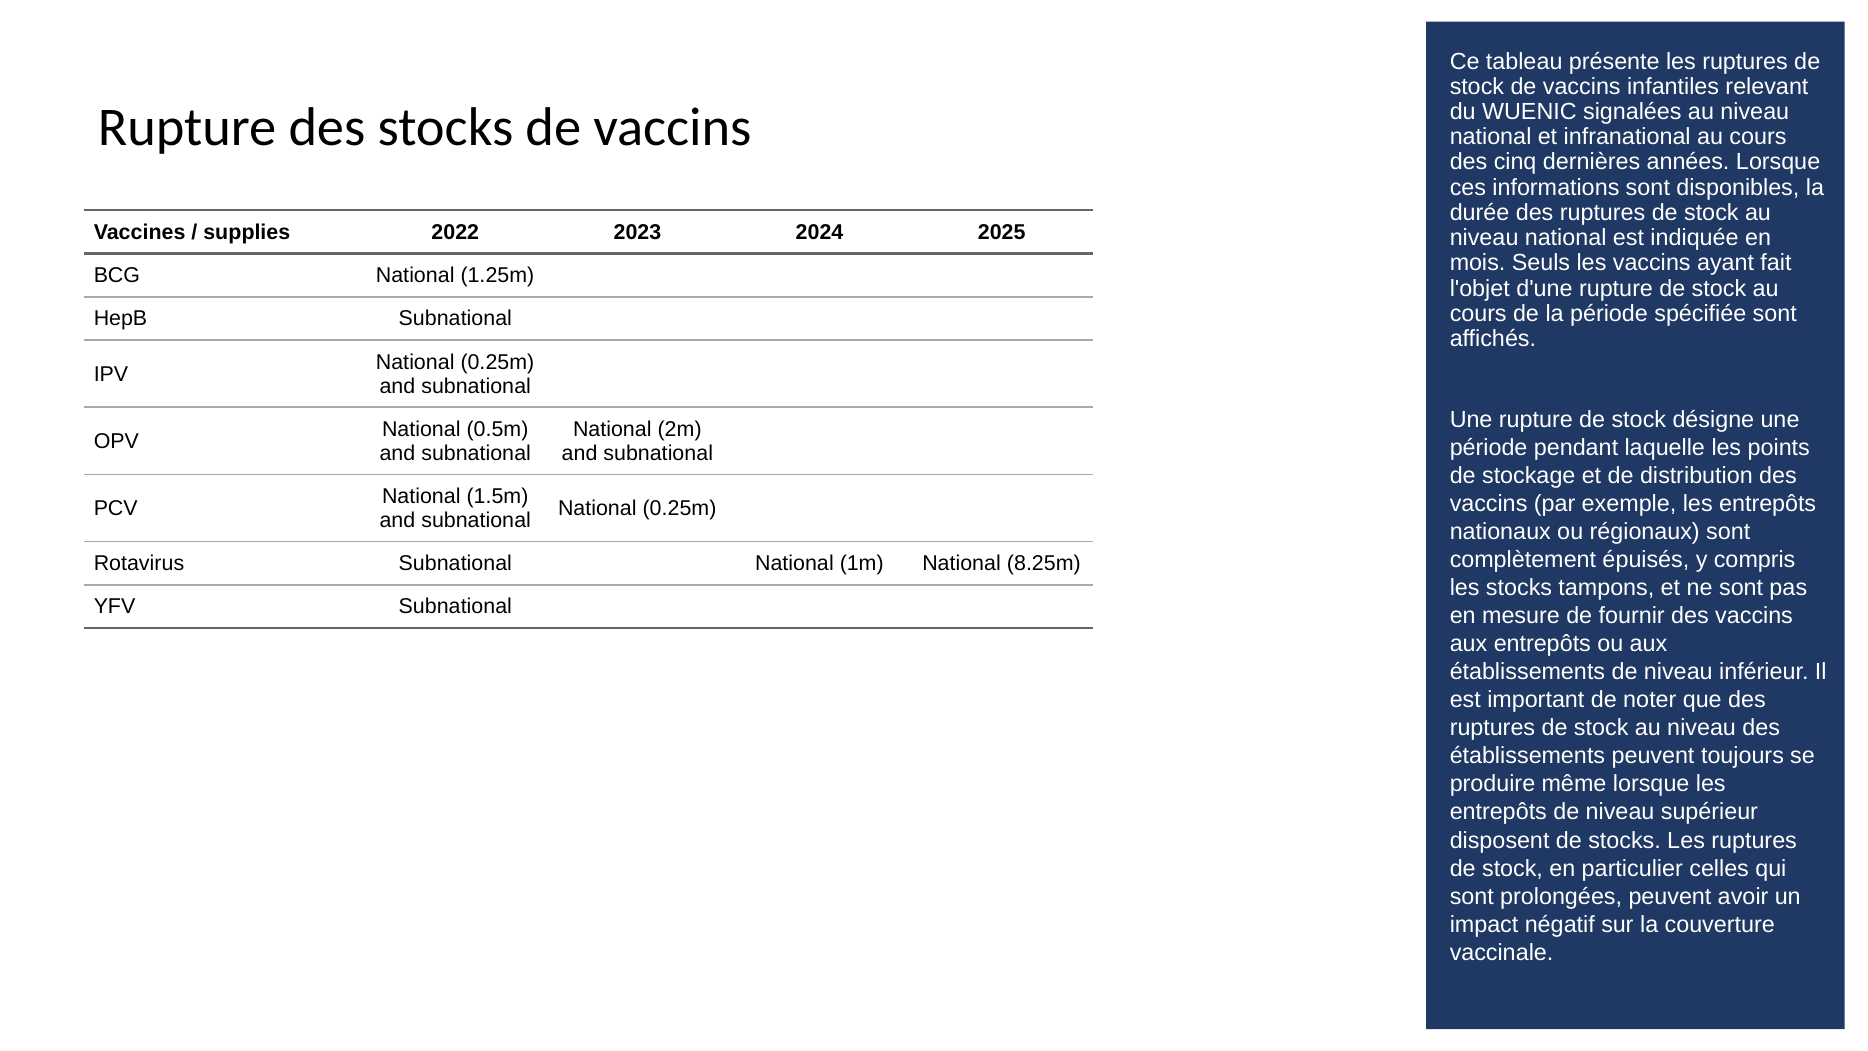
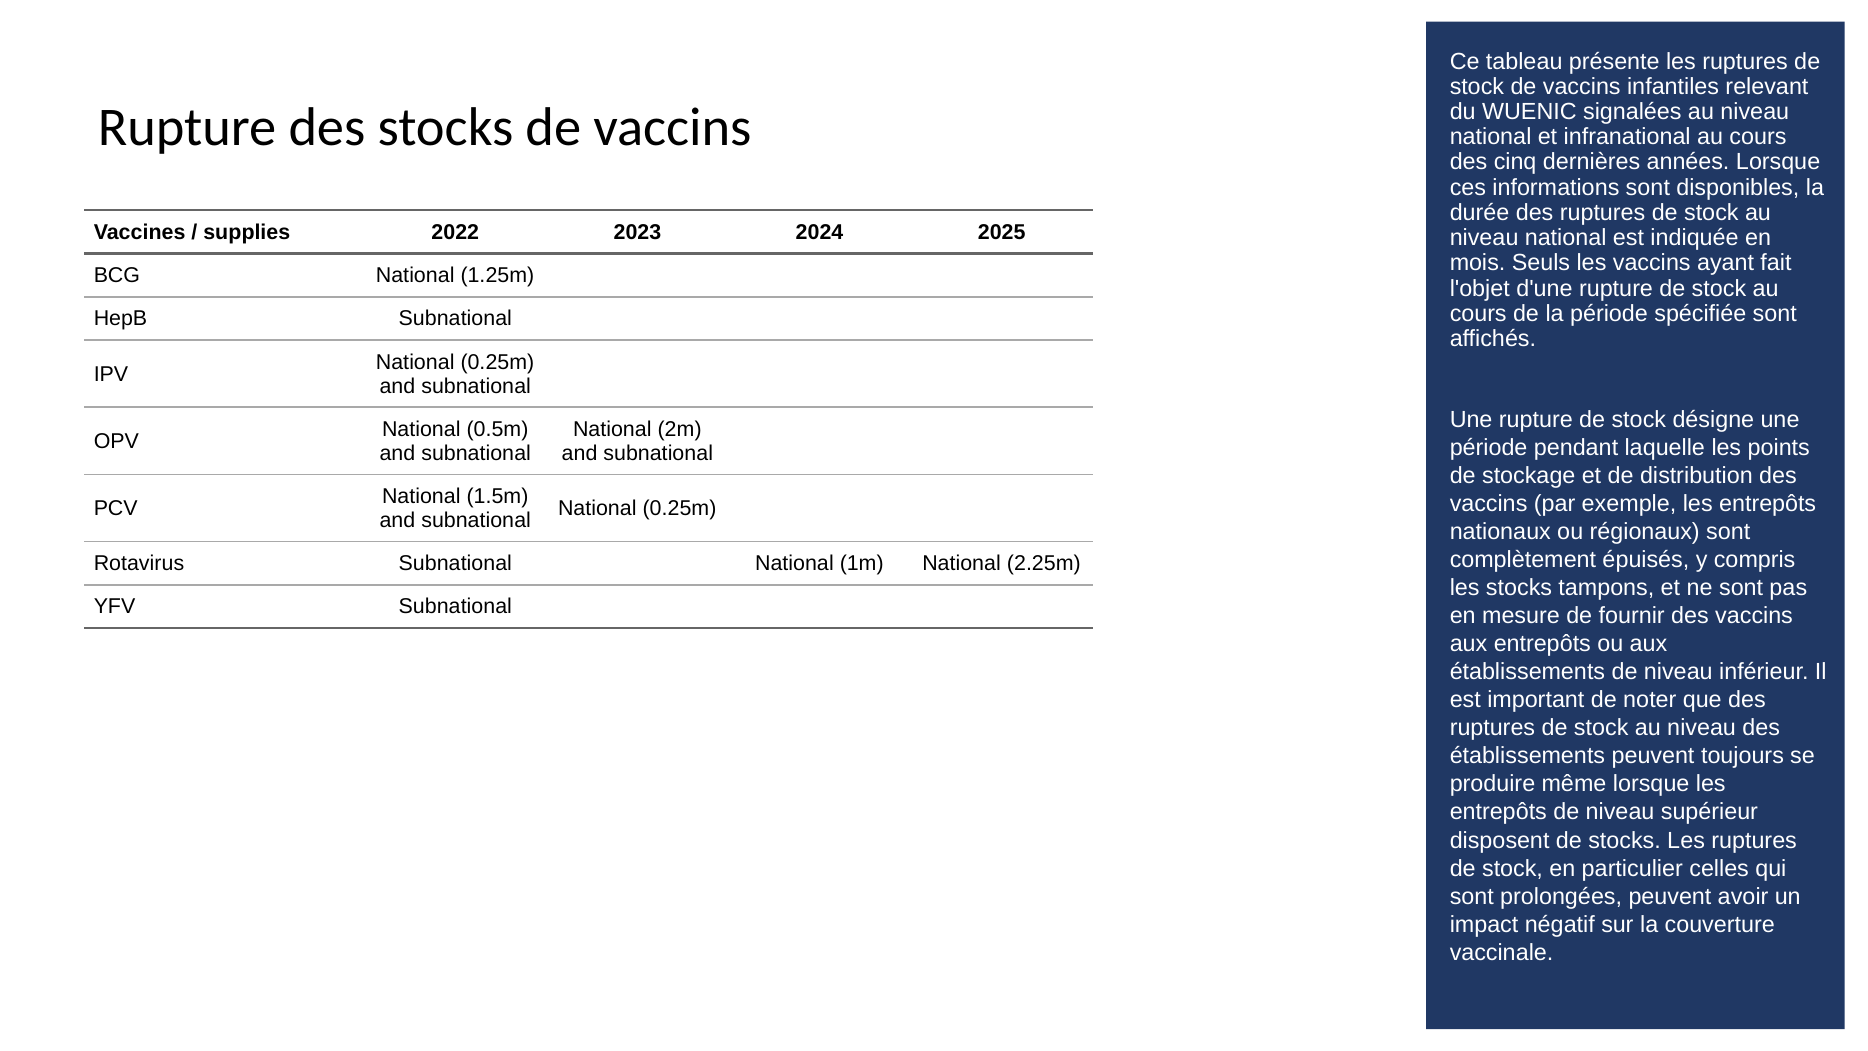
8.25m: 8.25m -> 2.25m
